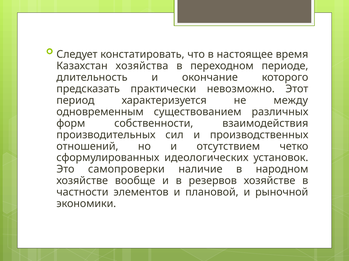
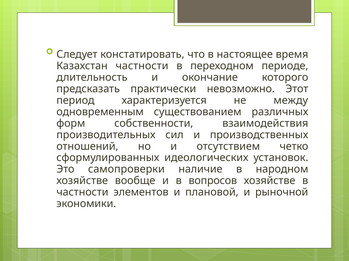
Казахстан хозяйства: хозяйства -> частности
резервов: резервов -> вопросов
